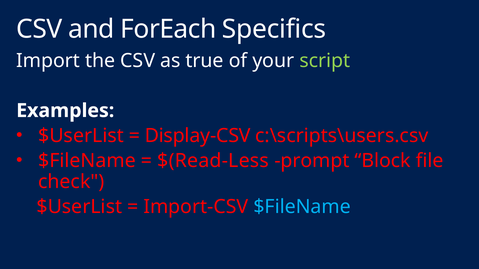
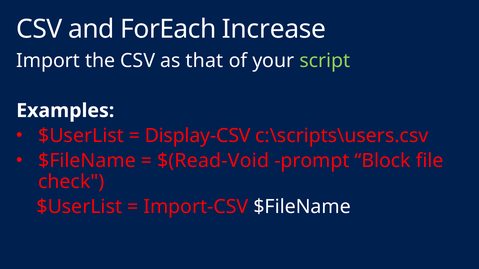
Specifics: Specifics -> Increase
true: true -> that
$(Read-Less: $(Read-Less -> $(Read-Void
$FileName at (302, 207) colour: light blue -> white
